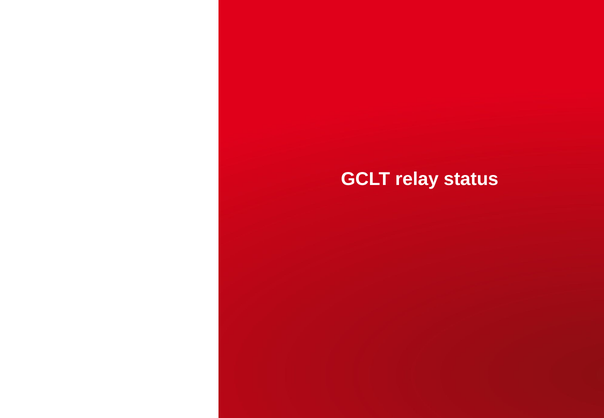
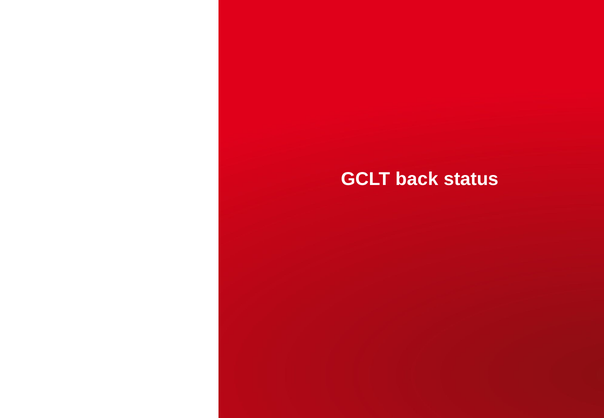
relay: relay -> back
